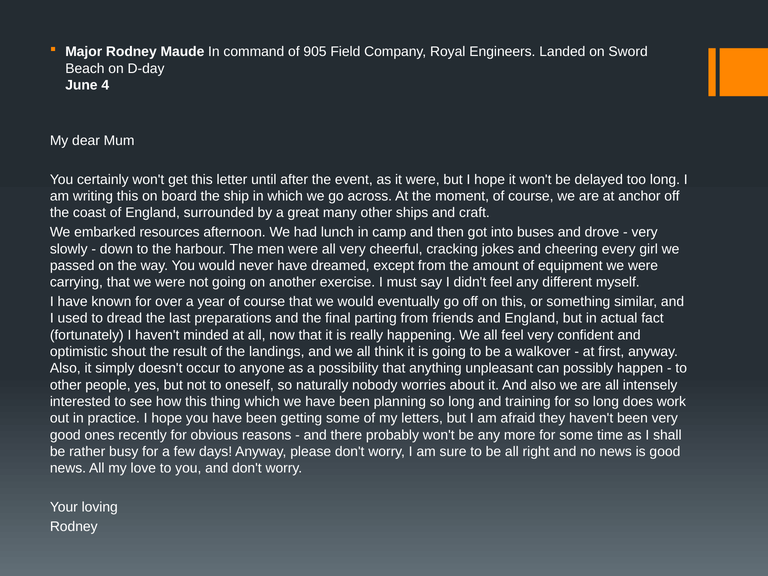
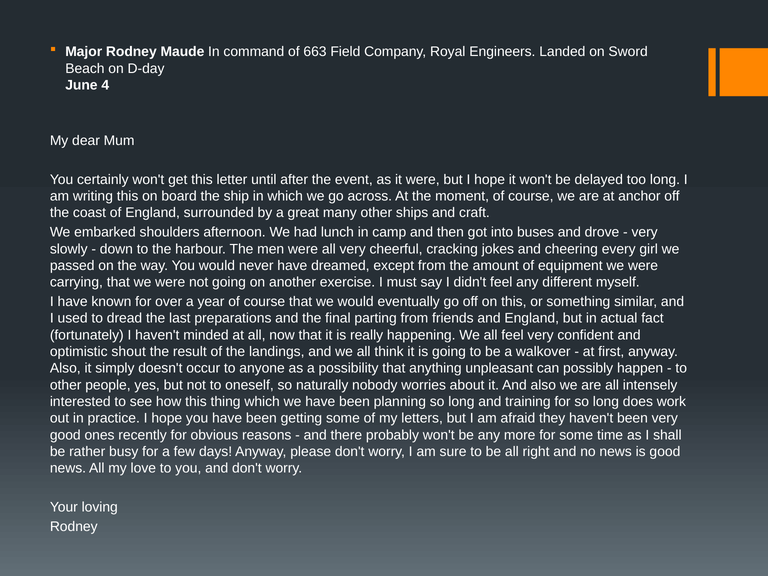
905: 905 -> 663
resources: resources -> shoulders
